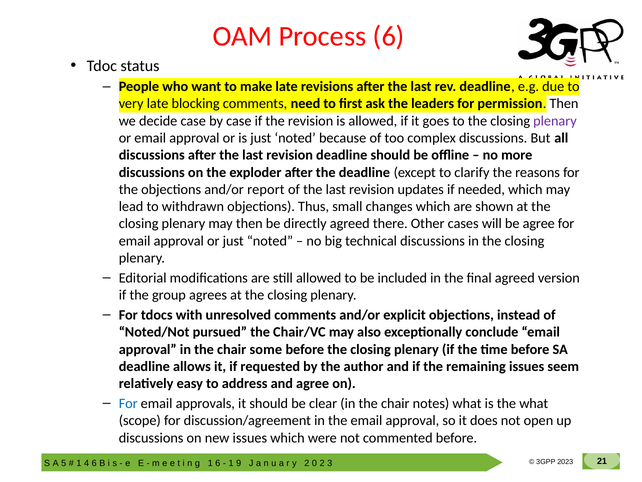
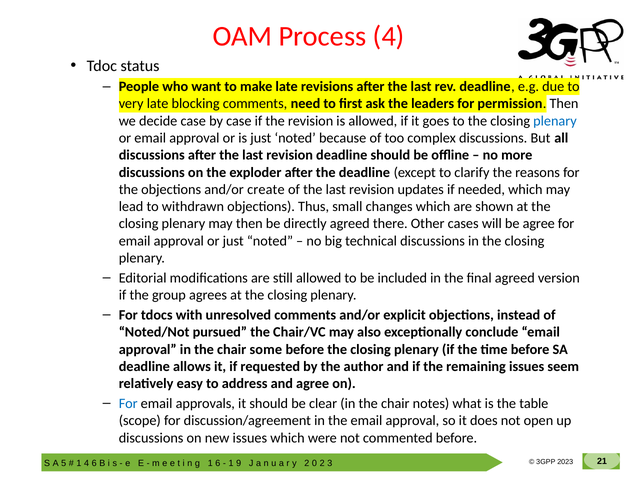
Process 6: 6 -> 4
plenary at (555, 121) colour: purple -> blue
report: report -> create
the what: what -> table
